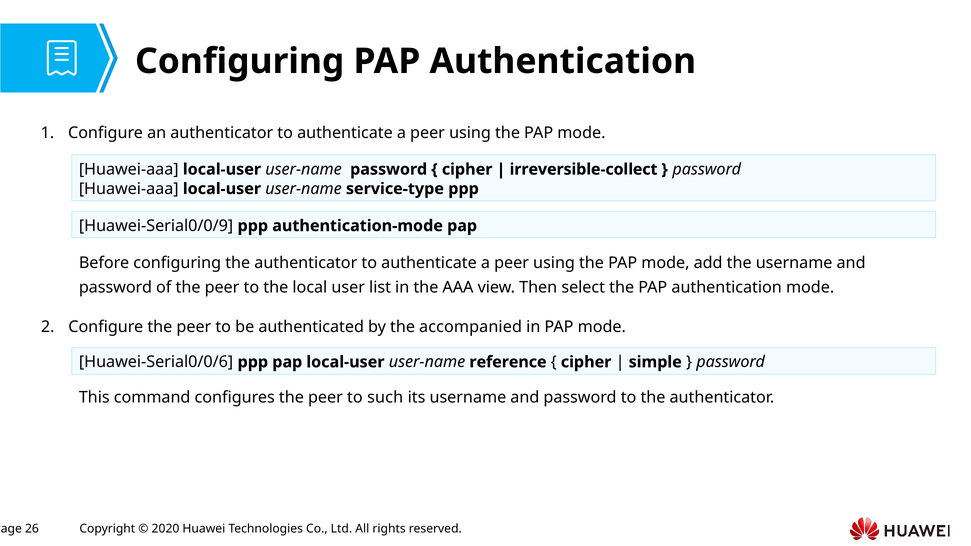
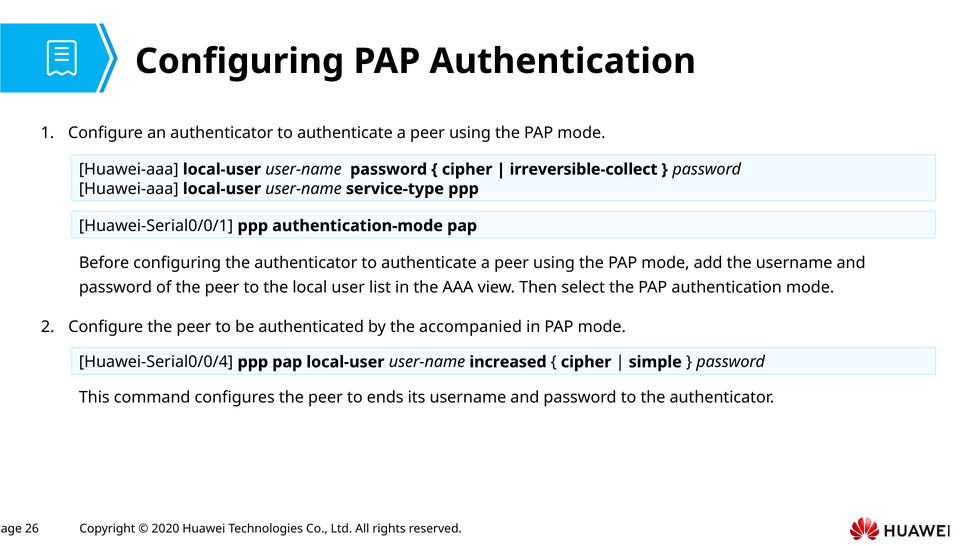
Huawei-Serial0/0/9: Huawei-Serial0/0/9 -> Huawei-Serial0/0/1
Huawei-Serial0/0/6: Huawei-Serial0/0/6 -> Huawei-Serial0/0/4
reference: reference -> increased
such: such -> ends
